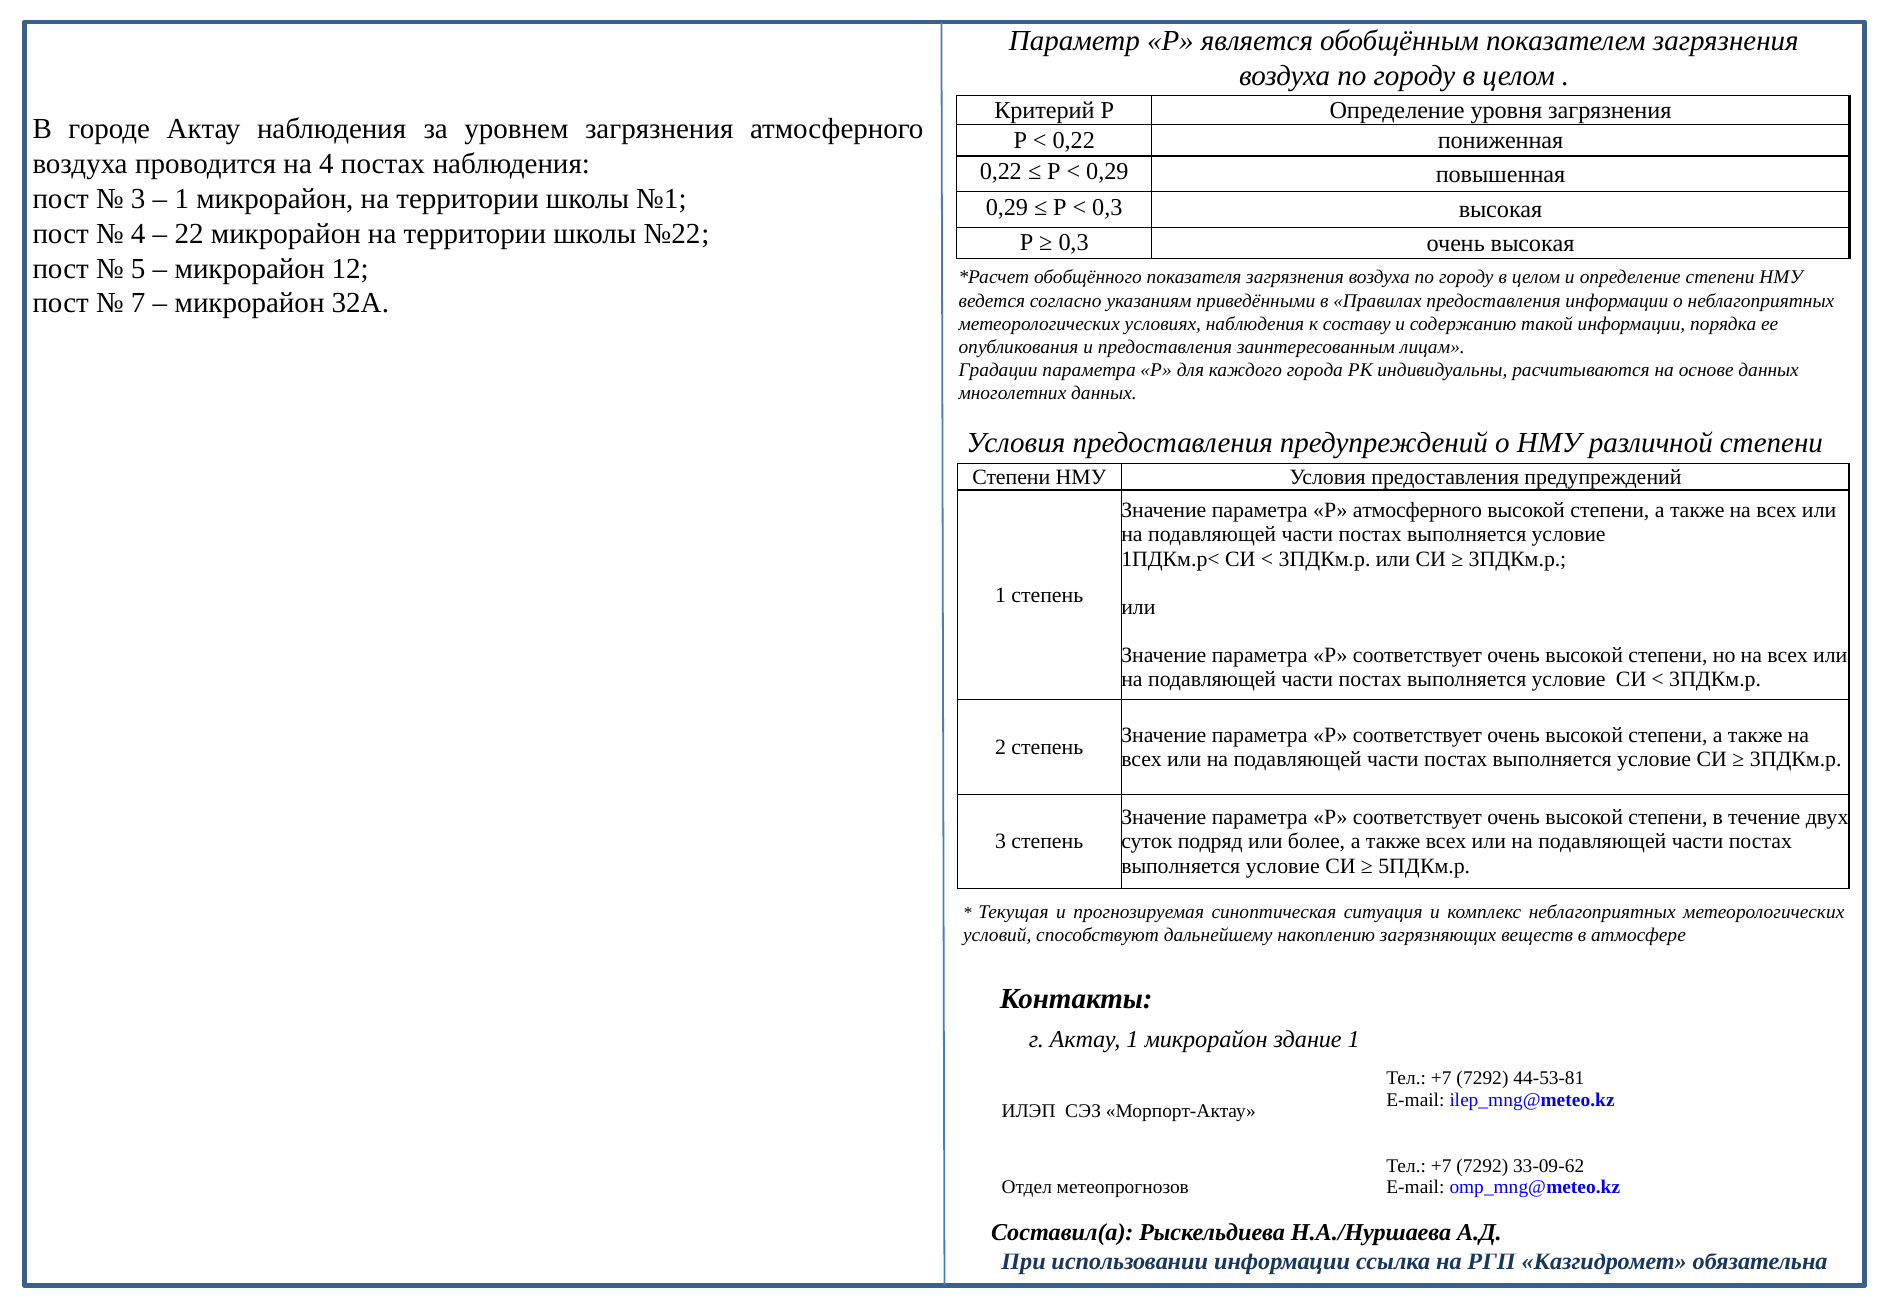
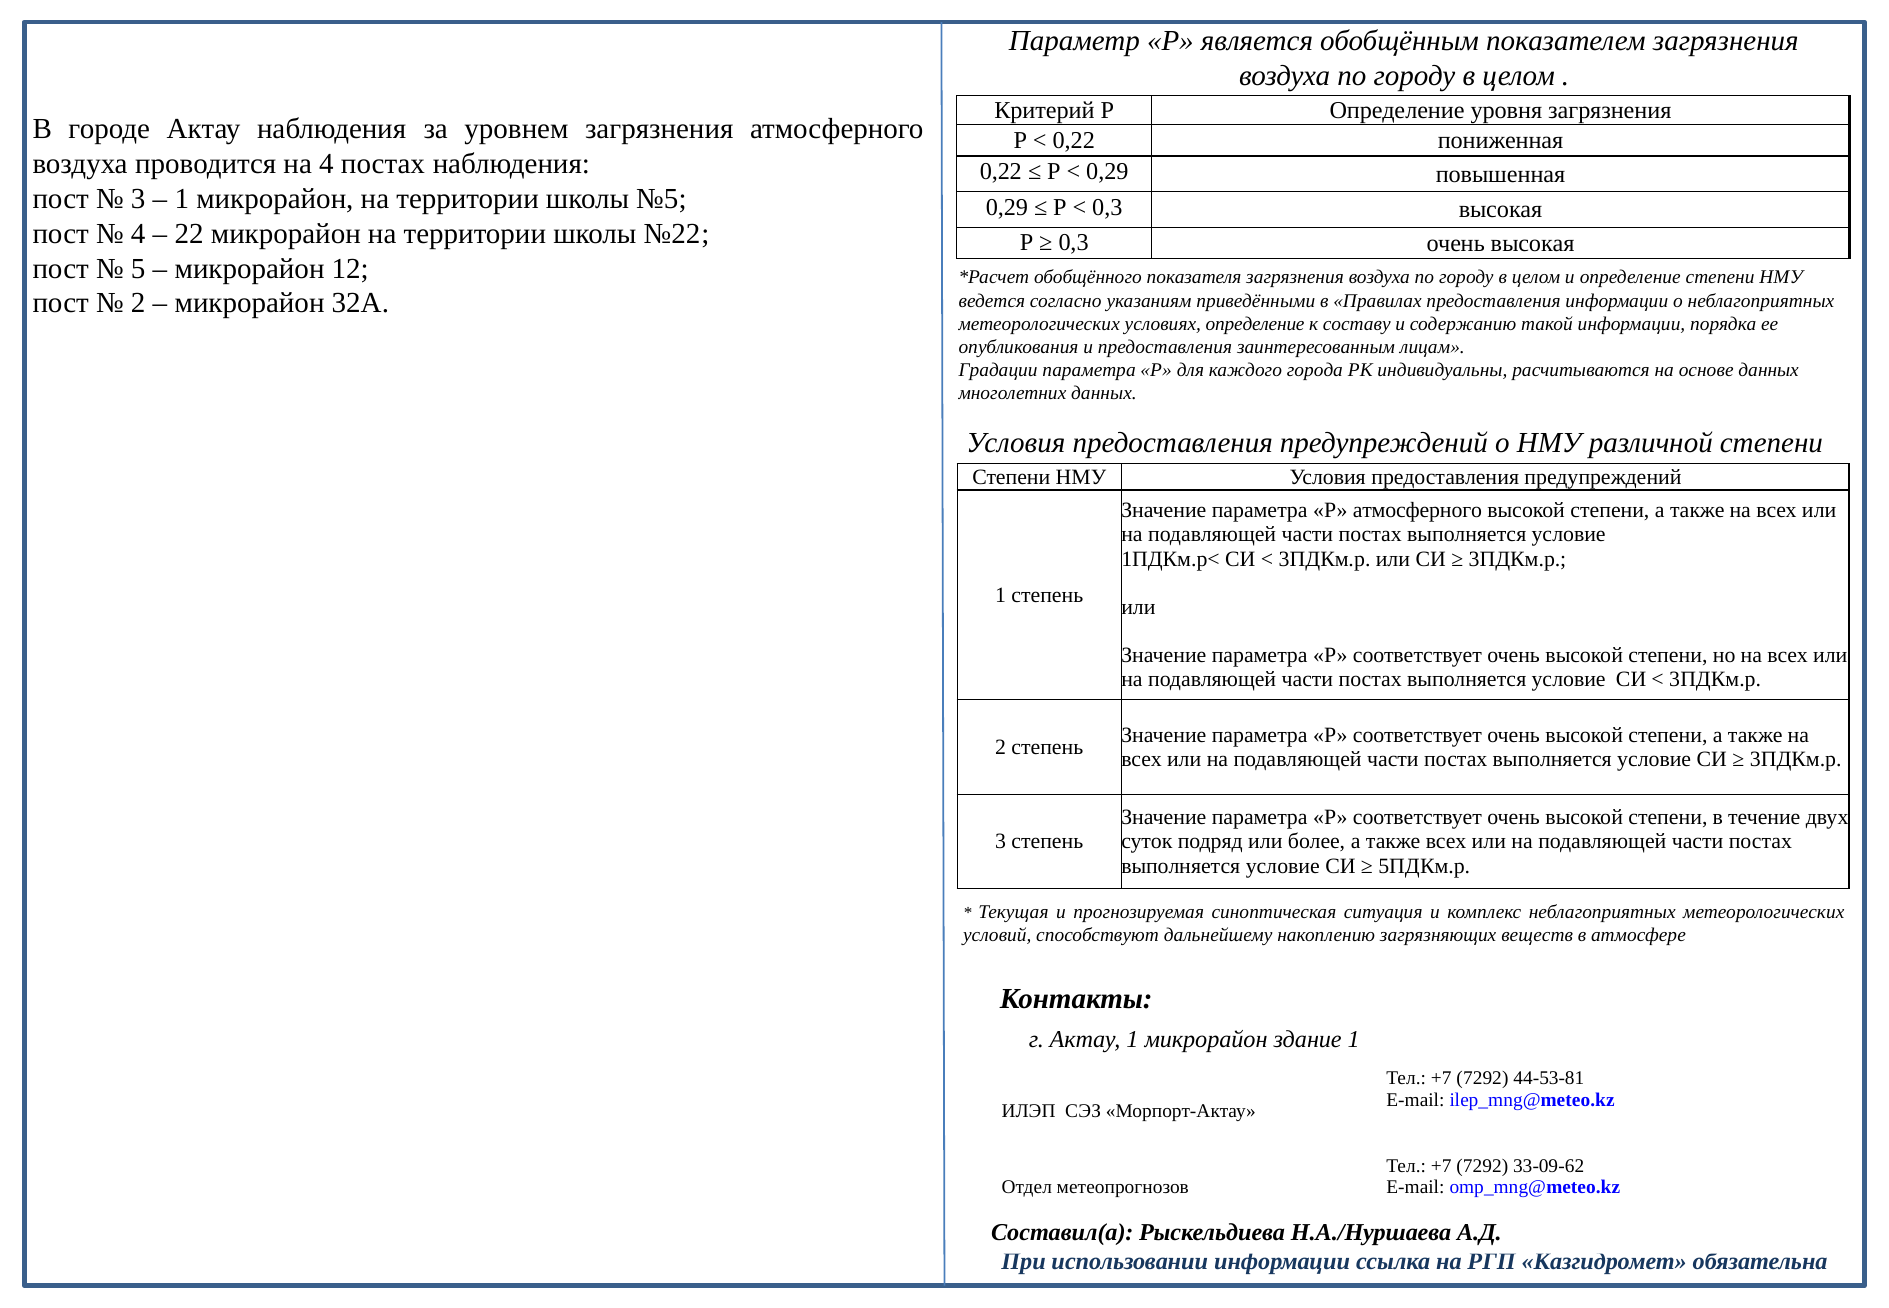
№1: №1 -> №5
7 at (138, 303): 7 -> 2
условиях наблюдения: наблюдения -> определение
